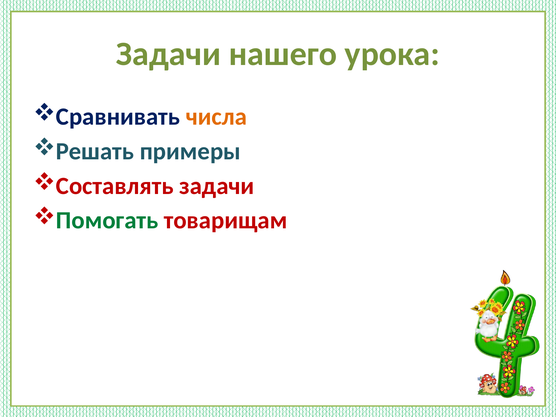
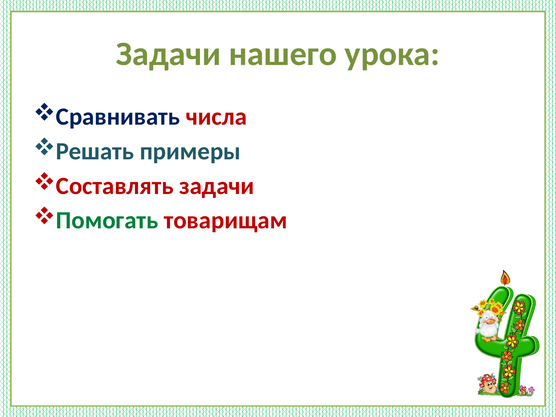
числа colour: orange -> red
